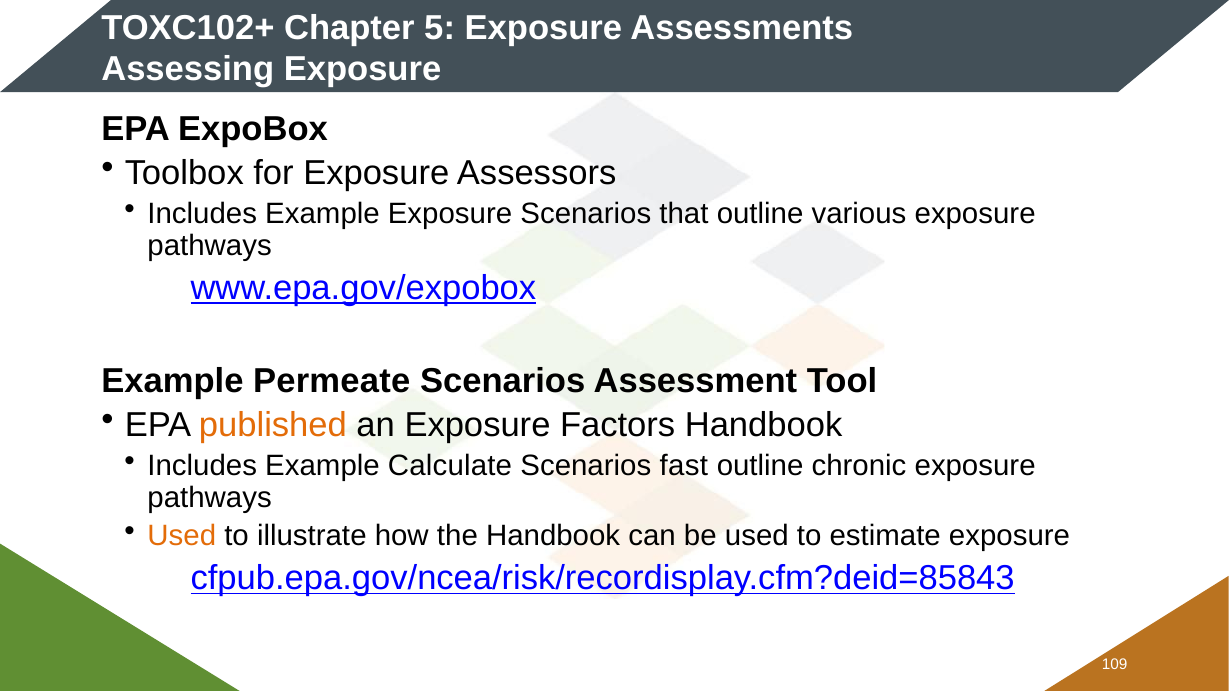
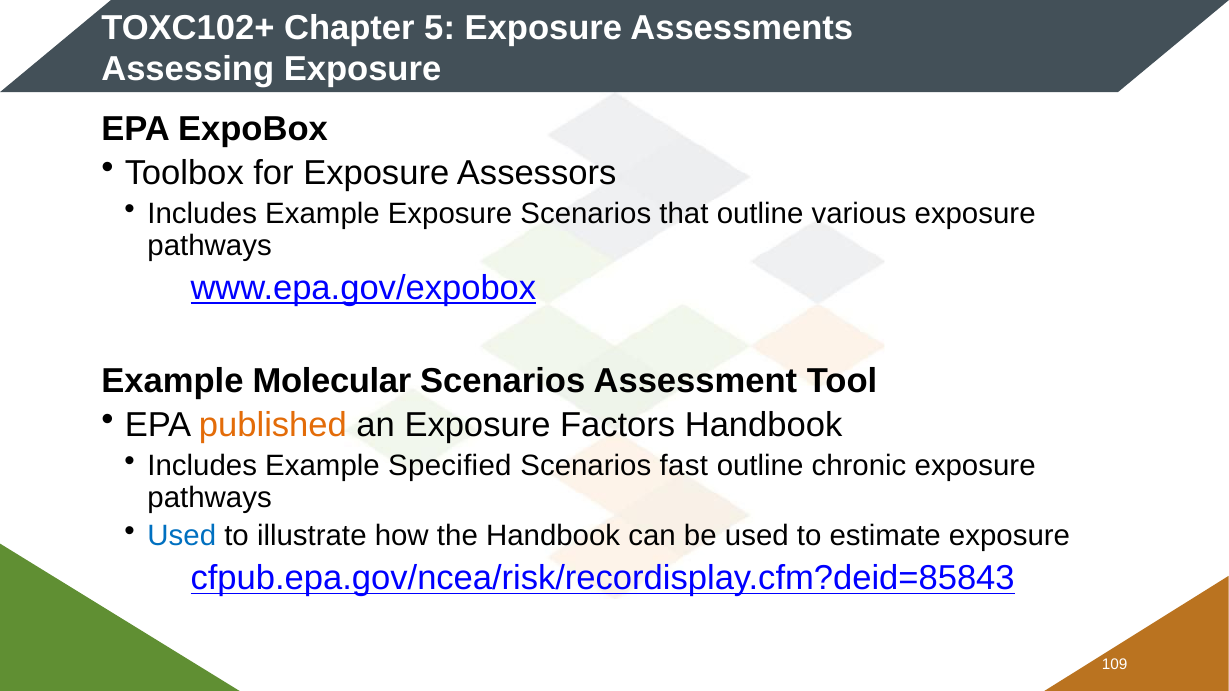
Permeate: Permeate -> Molecular
Calculate: Calculate -> Specified
Used at (182, 536) colour: orange -> blue
